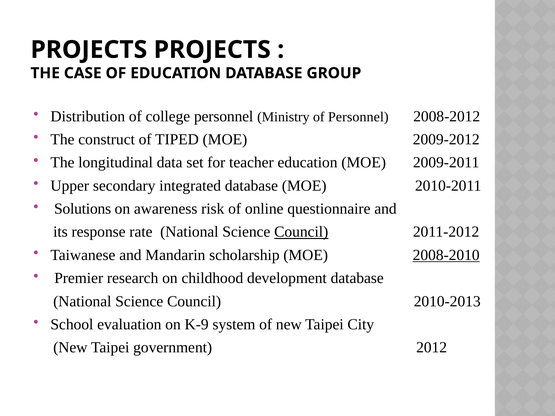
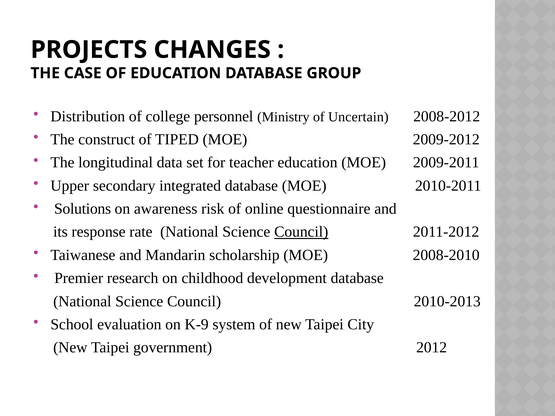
PROJECTS PROJECTS: PROJECTS -> CHANGES
of Personnel: Personnel -> Uncertain
2008-2010 underline: present -> none
